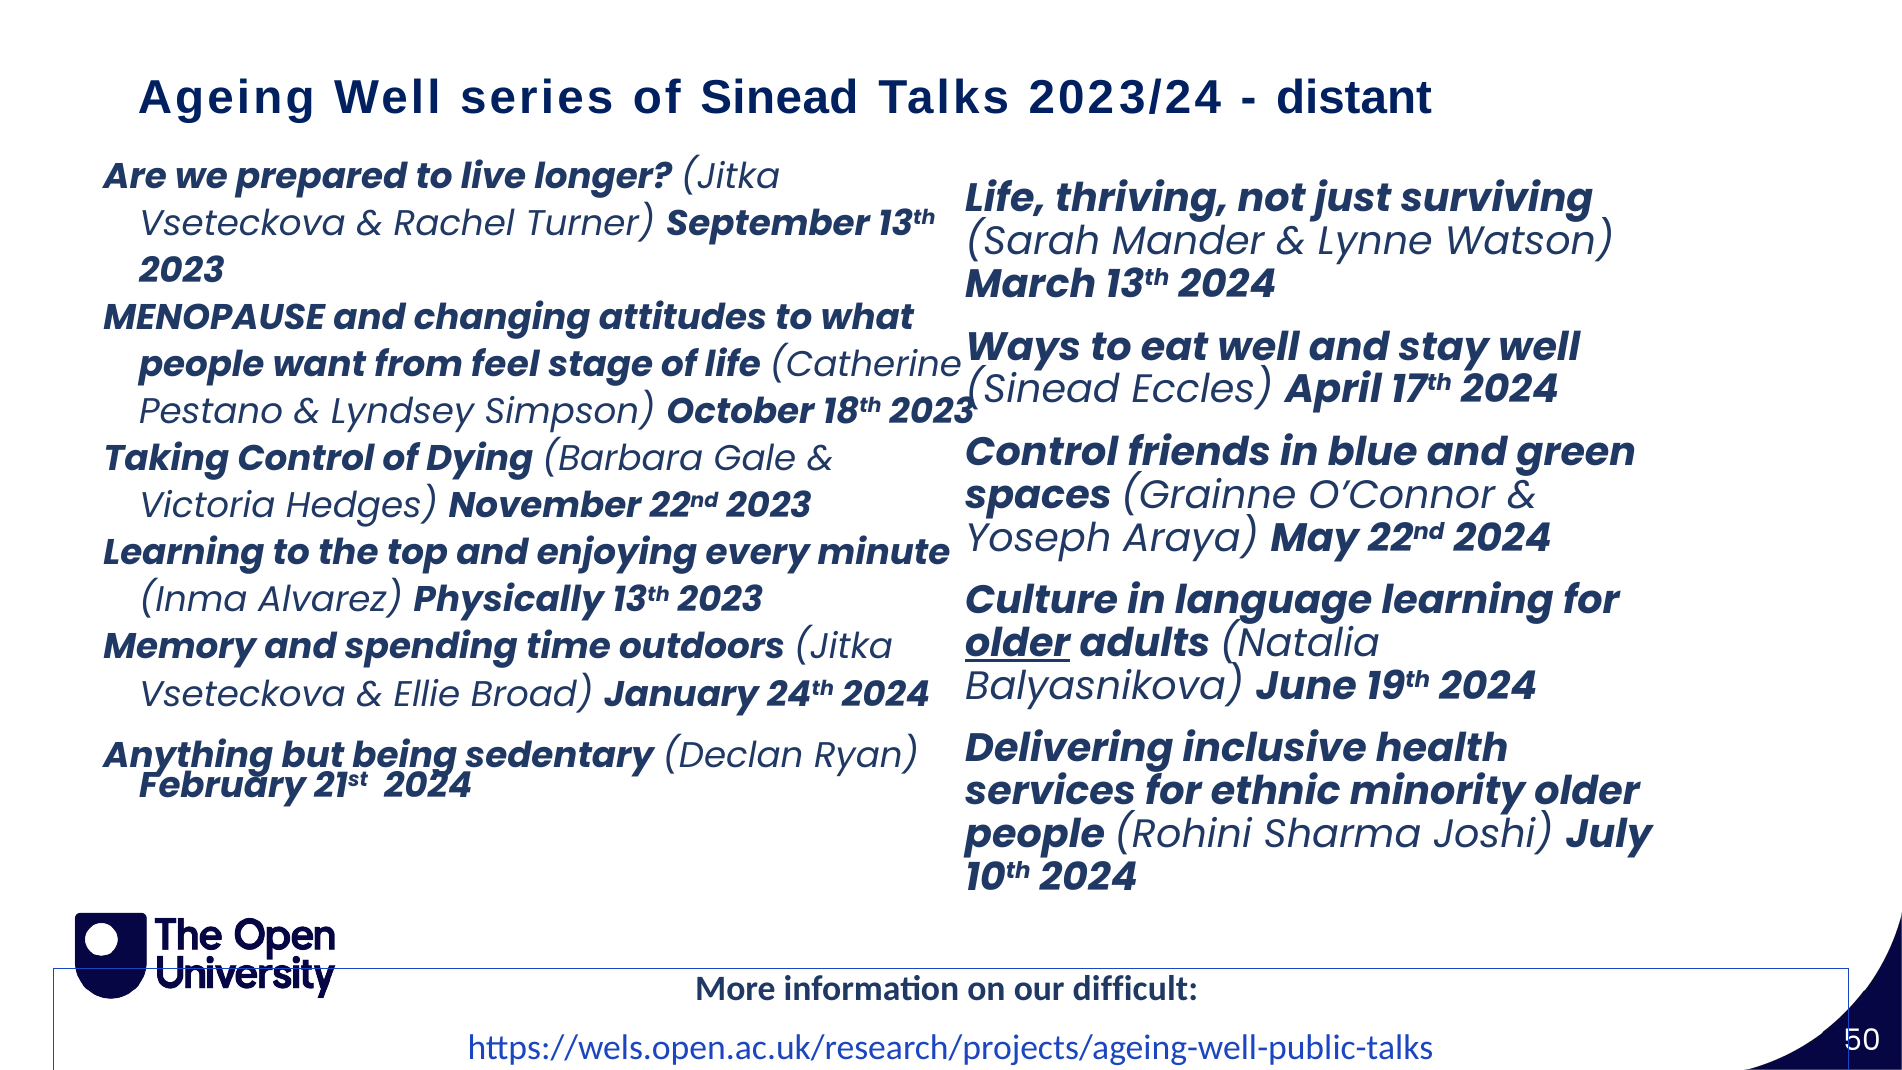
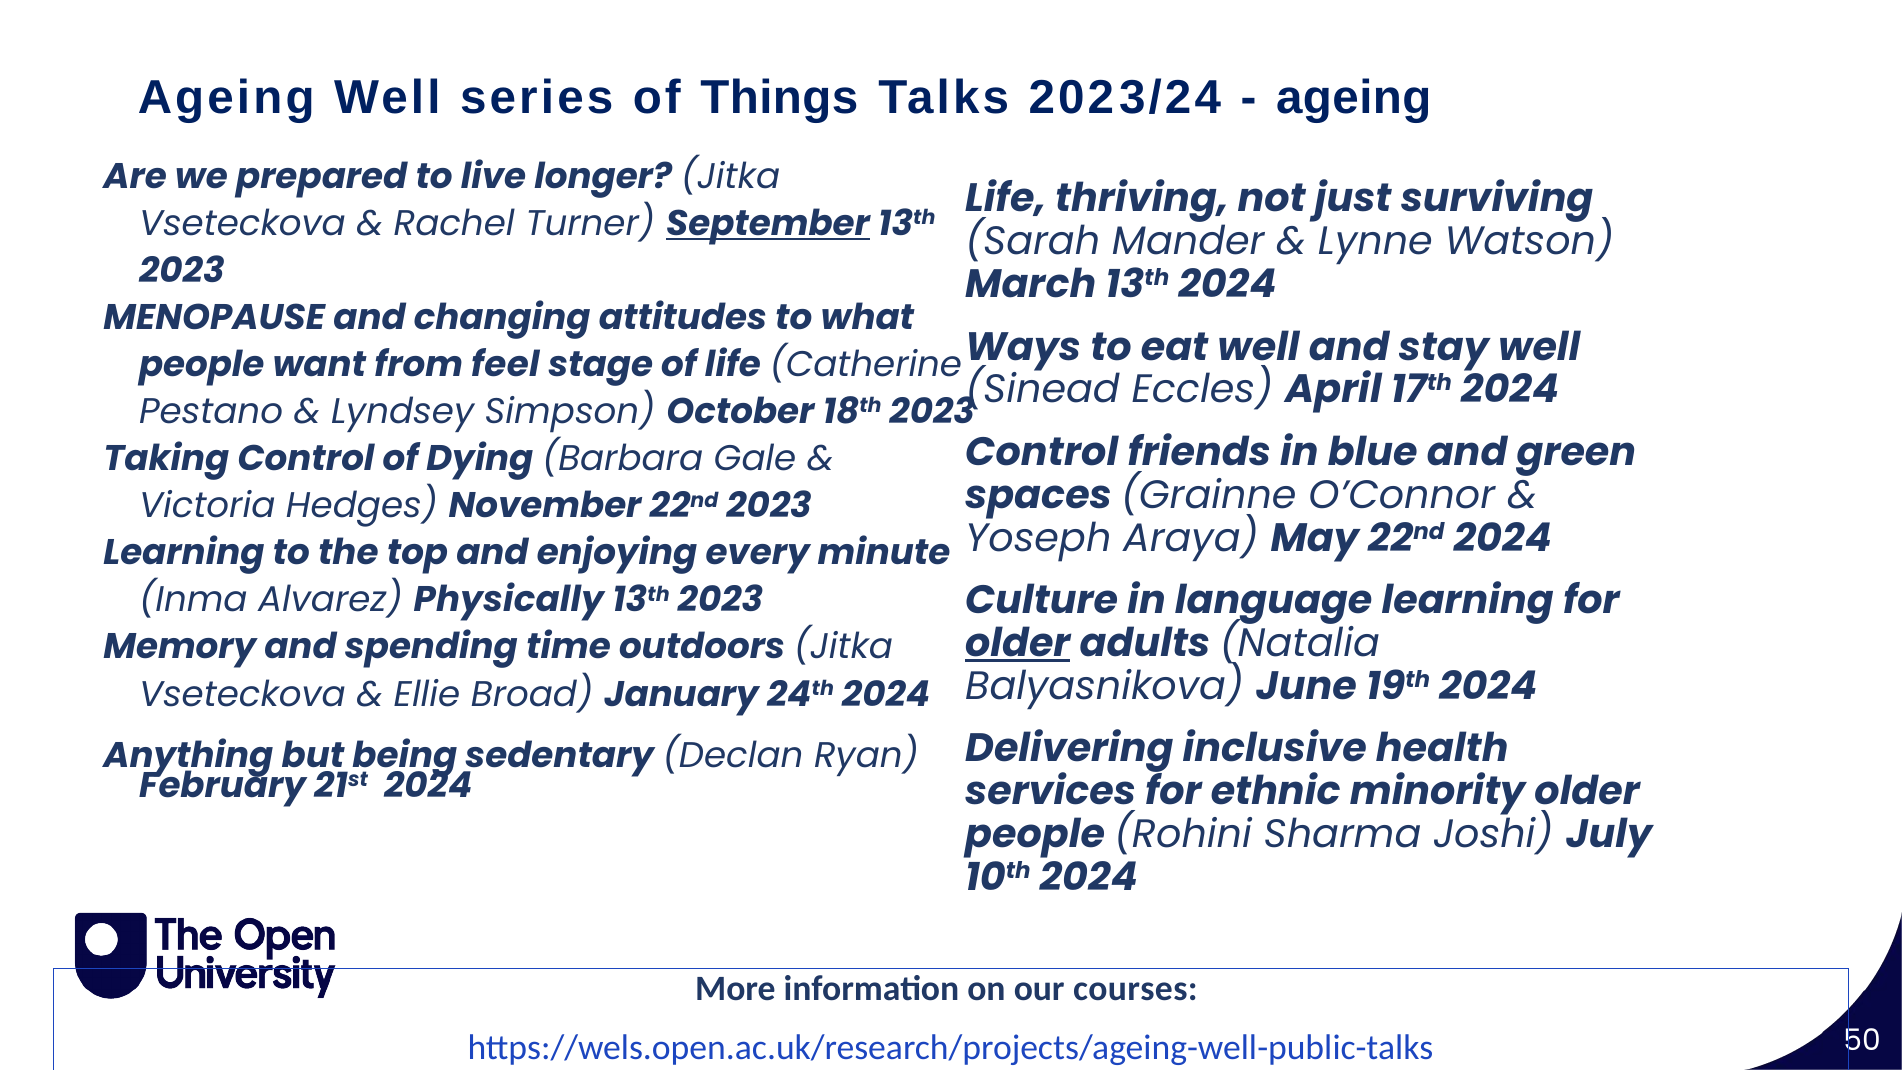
of Sinead: Sinead -> Things
distant at (1354, 98): distant -> ageing
September underline: none -> present
difficult: difficult -> courses
